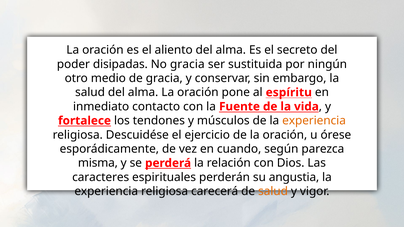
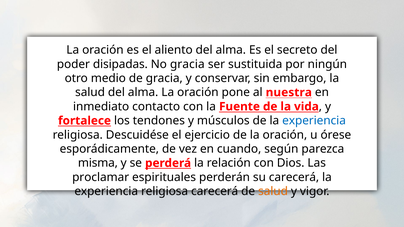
espíritu: espíritu -> nuestra
experiencia at (314, 121) colour: orange -> blue
caracteres: caracteres -> proclamar
su angustia: angustia -> carecerá
